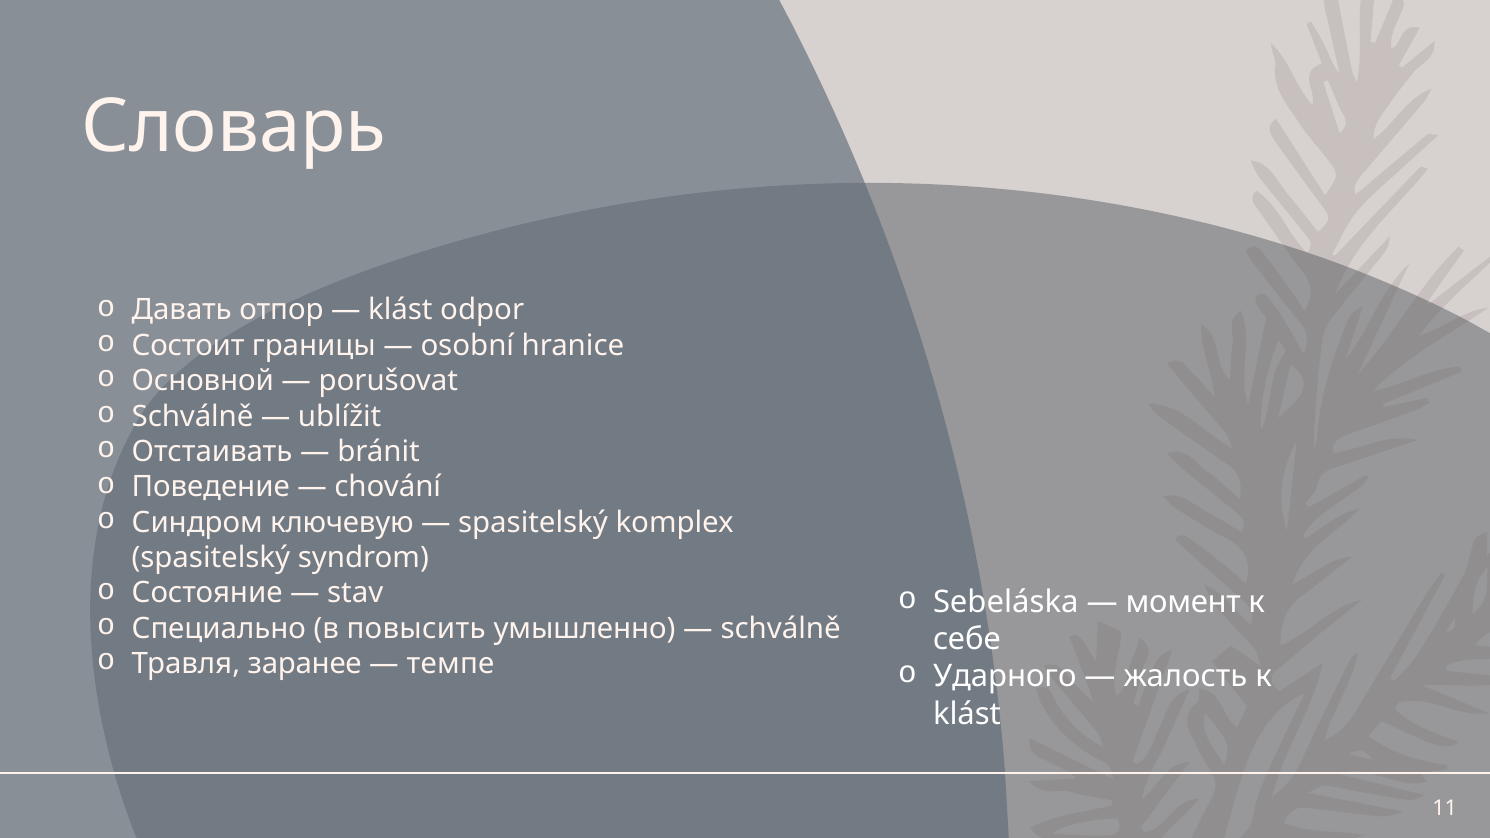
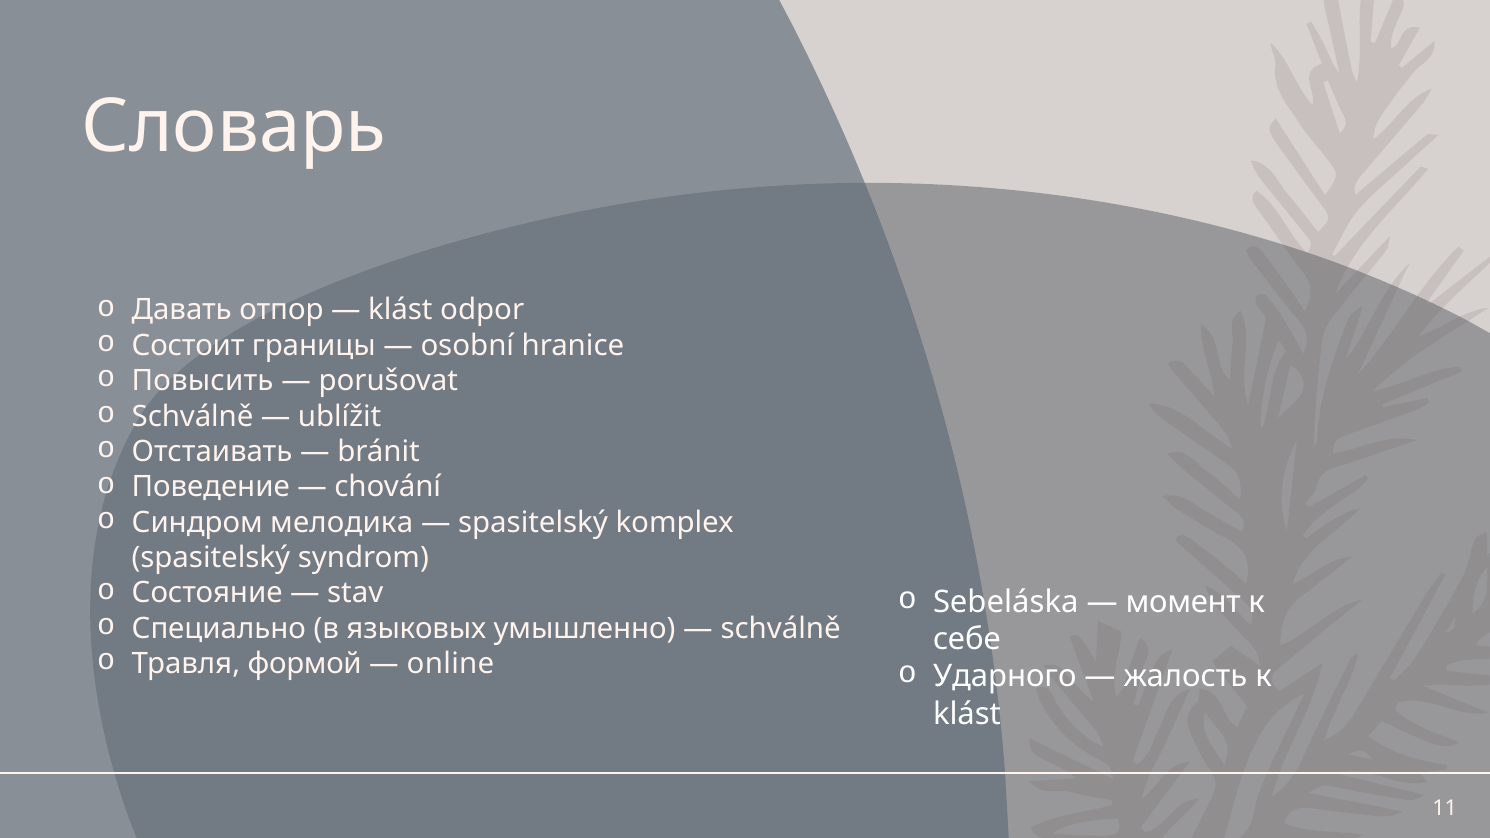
Основной: Основной -> Повысить
ключевую: ключевую -> мелодика
повысить: повысить -> языковых
заранее: заранее -> формой
темпе: темпе -> online
